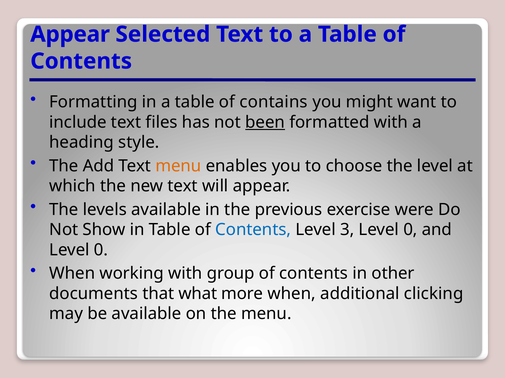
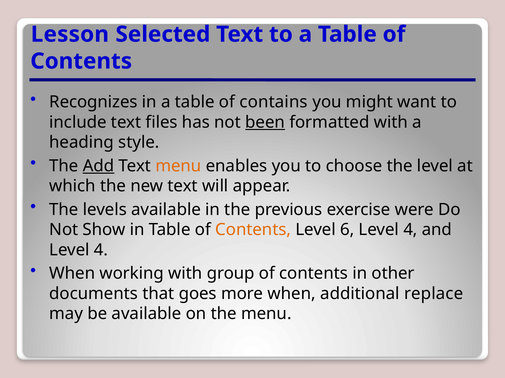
Appear at (70, 34): Appear -> Lesson
Formatting: Formatting -> Recognizes
Add underline: none -> present
Contents at (253, 230) colour: blue -> orange
3: 3 -> 6
0 at (410, 230): 0 -> 4
0 at (101, 250): 0 -> 4
what: what -> goes
clicking: clicking -> replace
